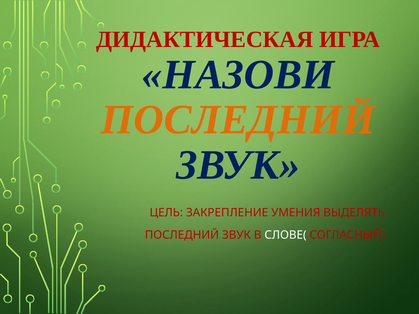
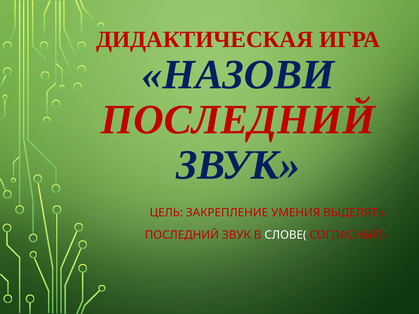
ПОСЛЕДНИЙ at (238, 120) colour: orange -> red
